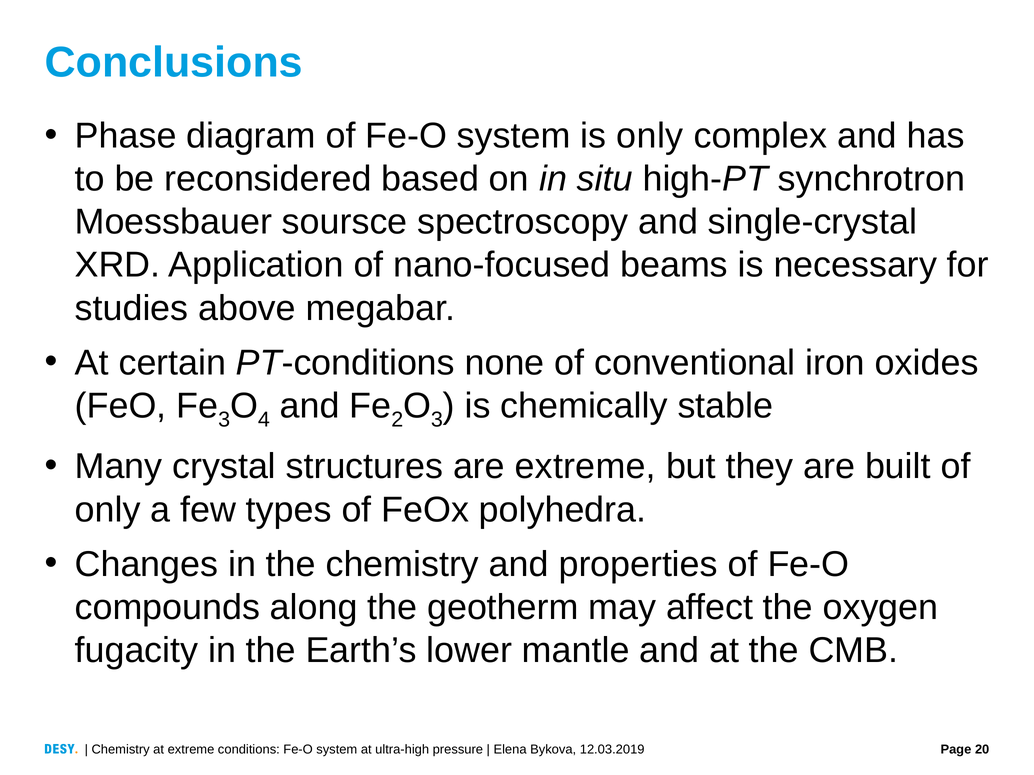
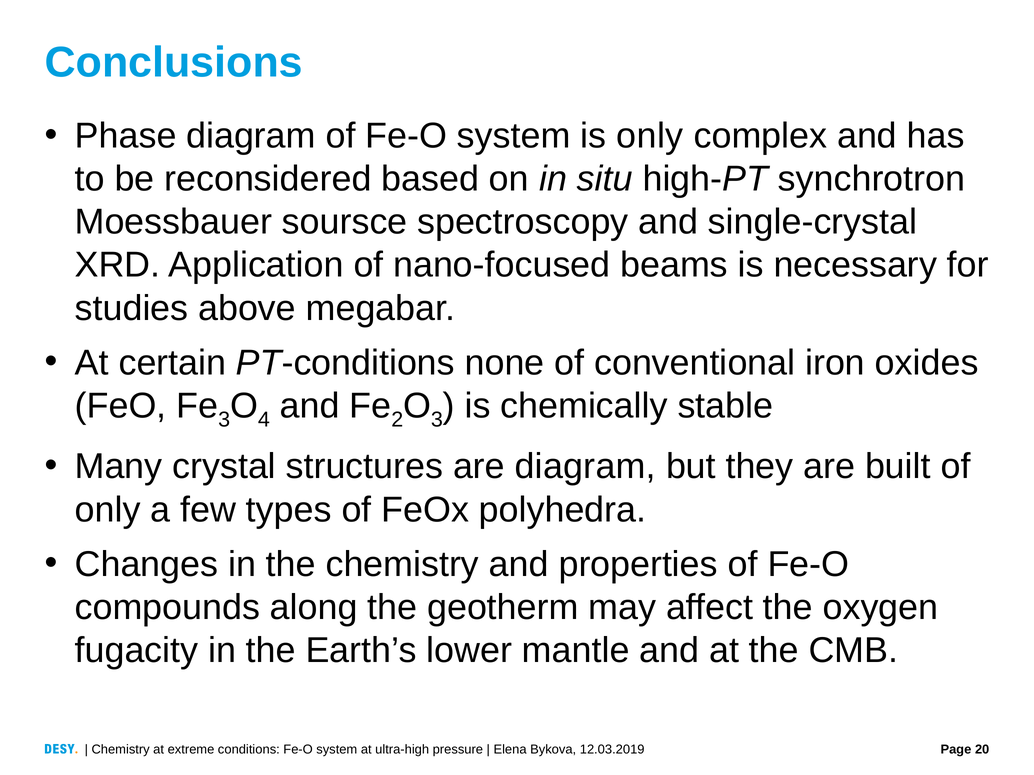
are extreme: extreme -> diagram
